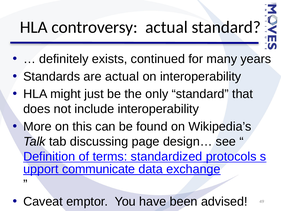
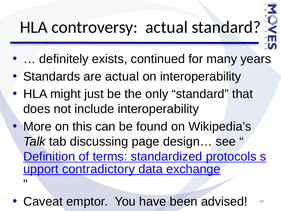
communicate: communicate -> contradictory
